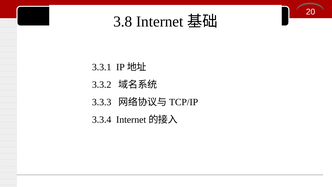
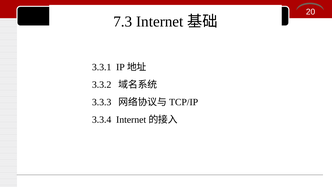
3.8: 3.8 -> 7.3
